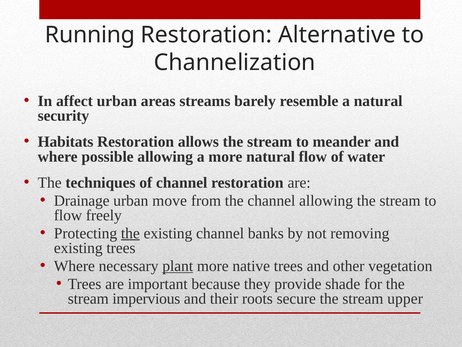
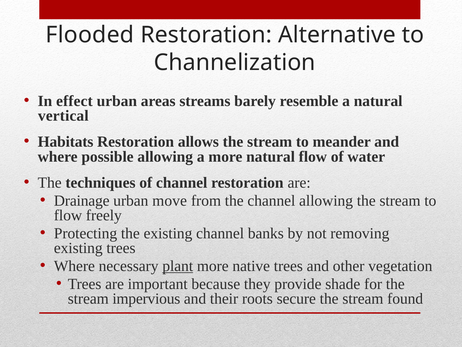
Running: Running -> Flooded
affect: affect -> effect
security: security -> vertical
the at (130, 233) underline: present -> none
upper: upper -> found
